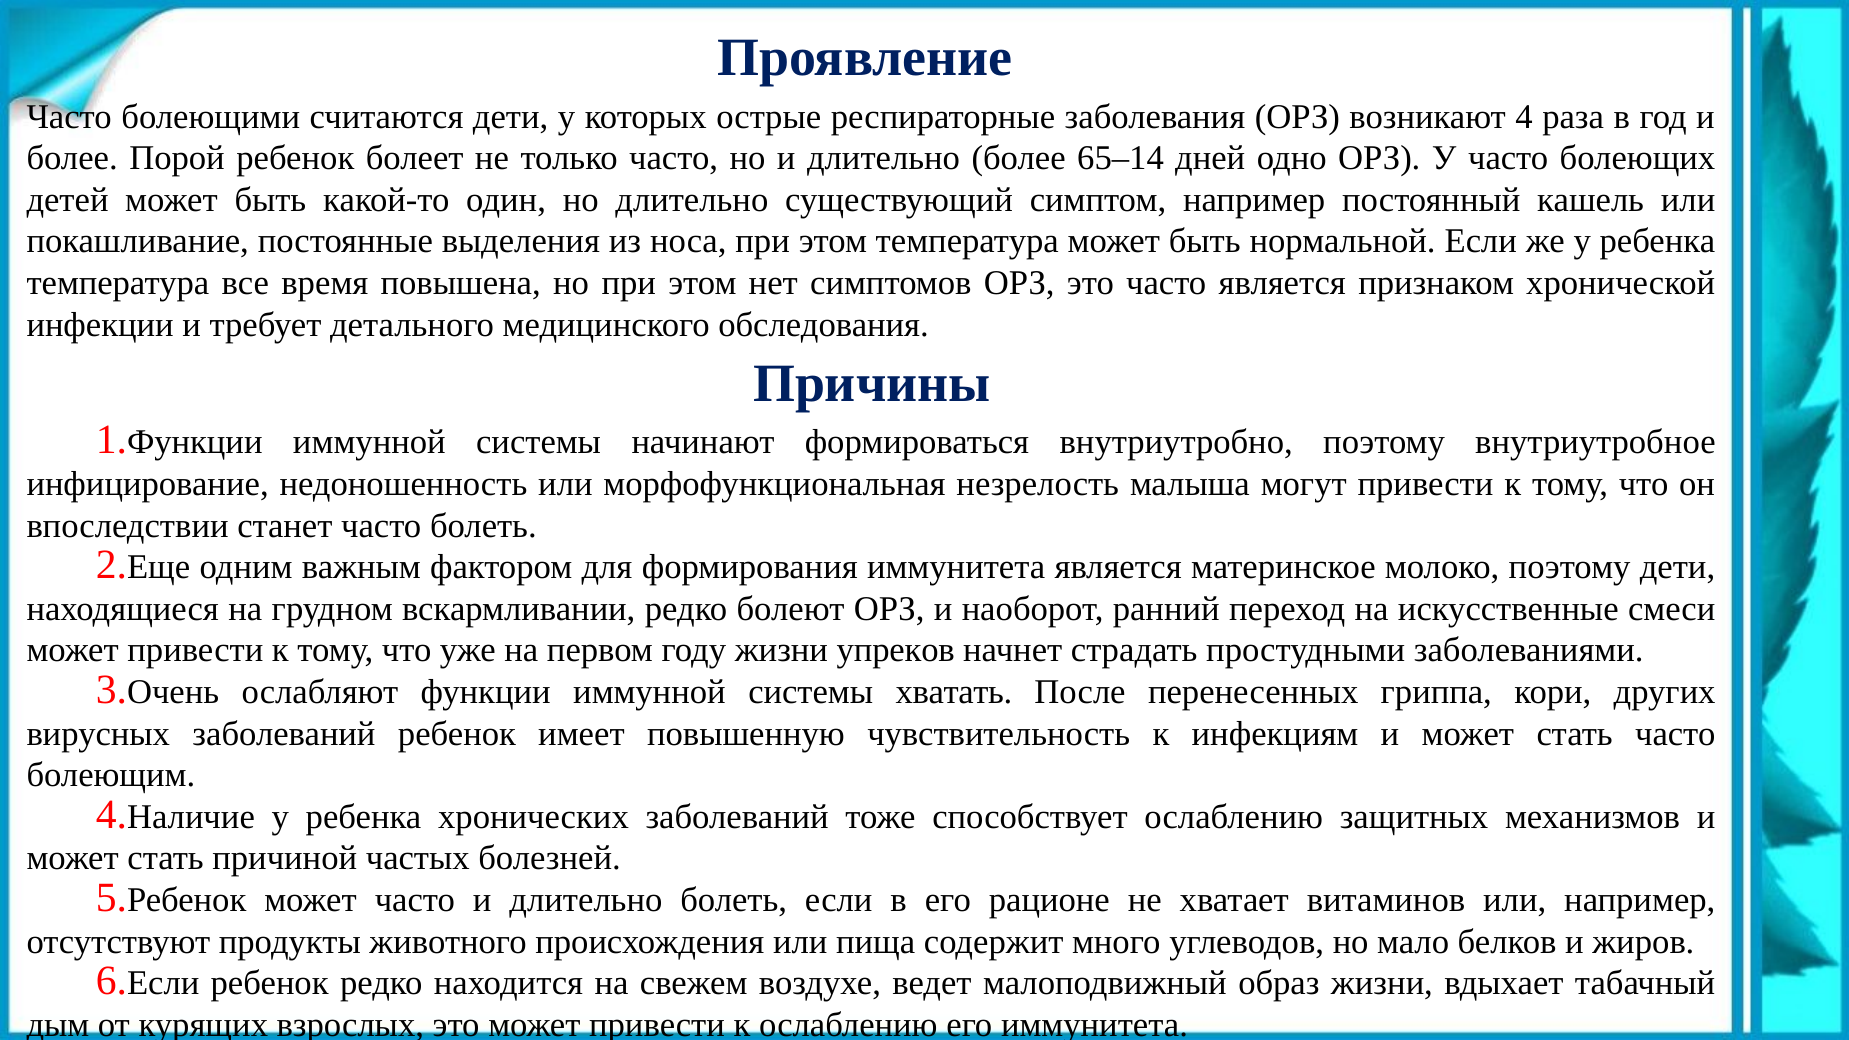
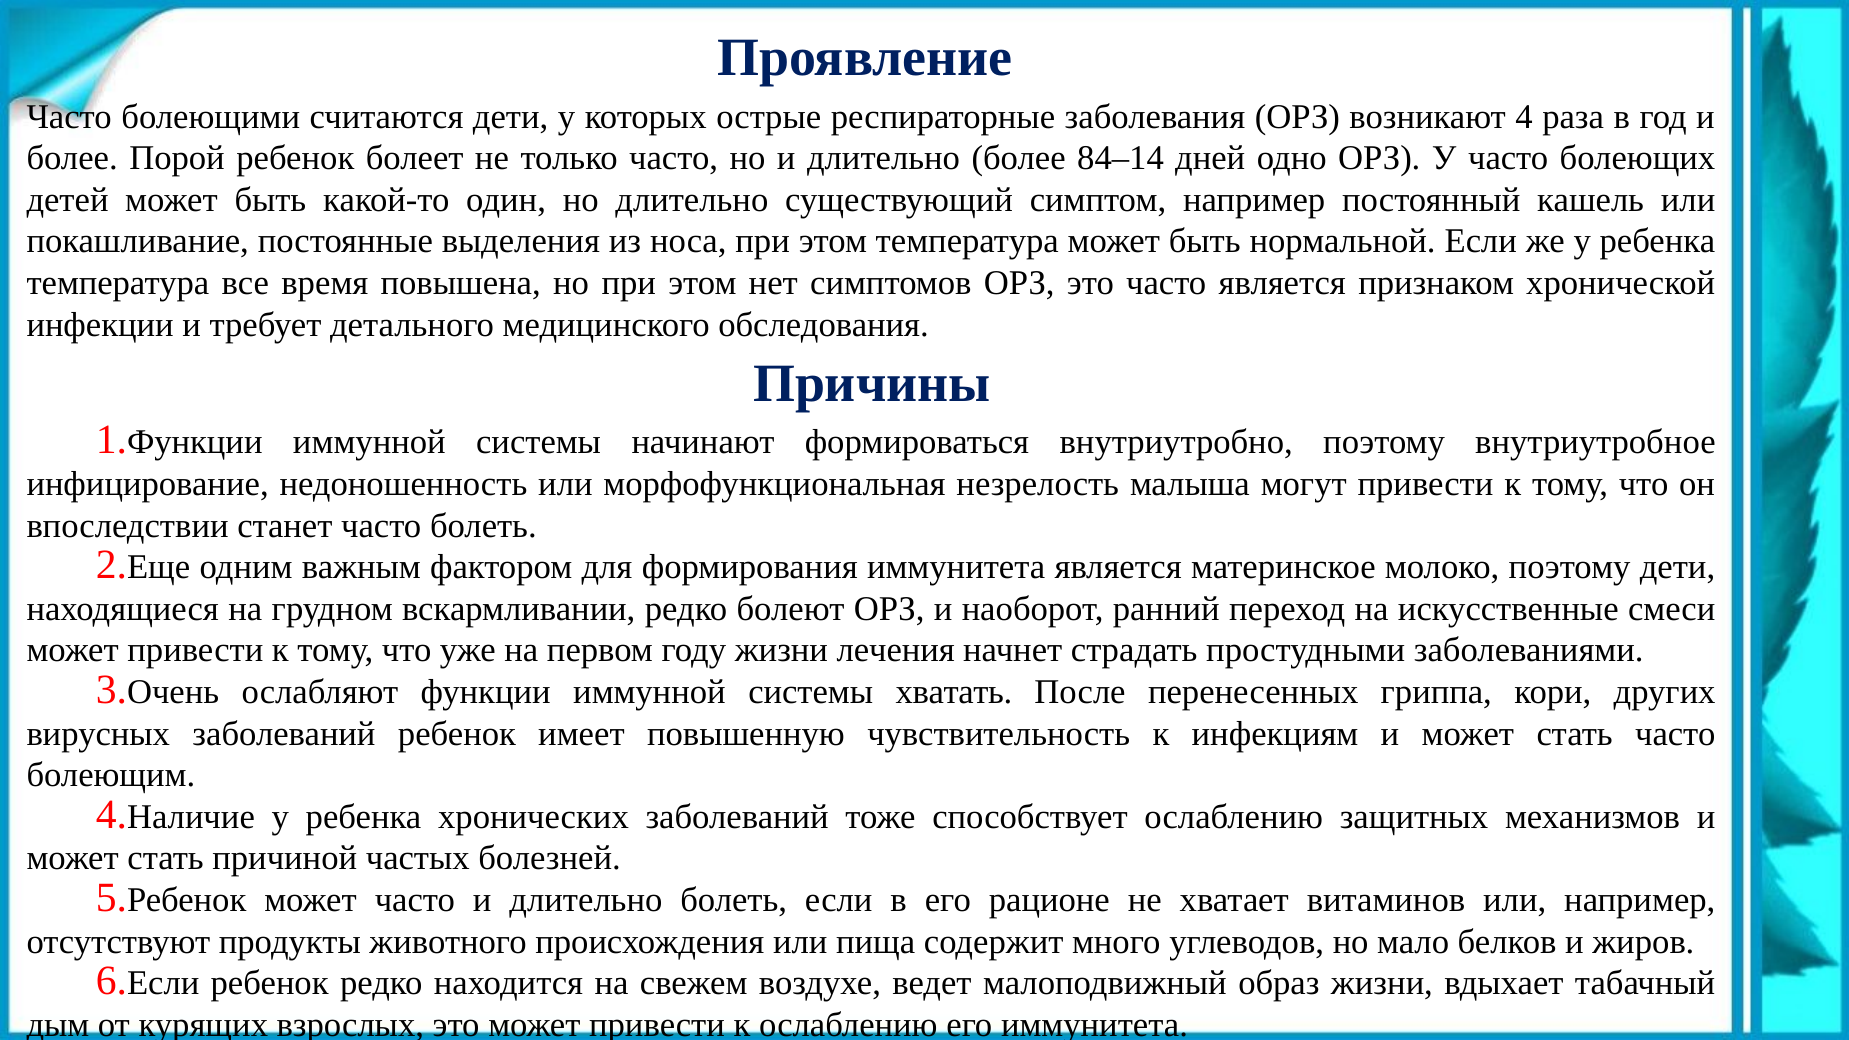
65–14: 65–14 -> 84–14
упреков: упреков -> лечения
